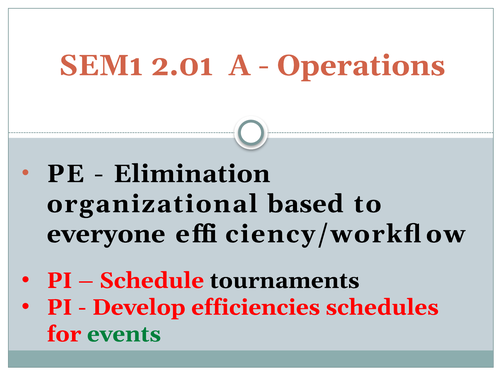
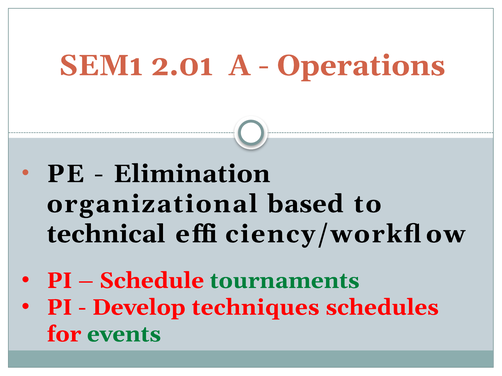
everyone: everyone -> technical
tournaments colour: black -> green
efficiencies: efficiencies -> techniques
